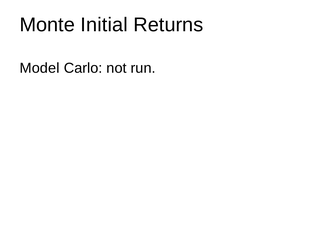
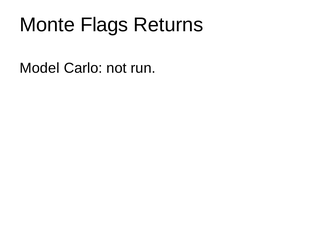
Initial: Initial -> Flags
